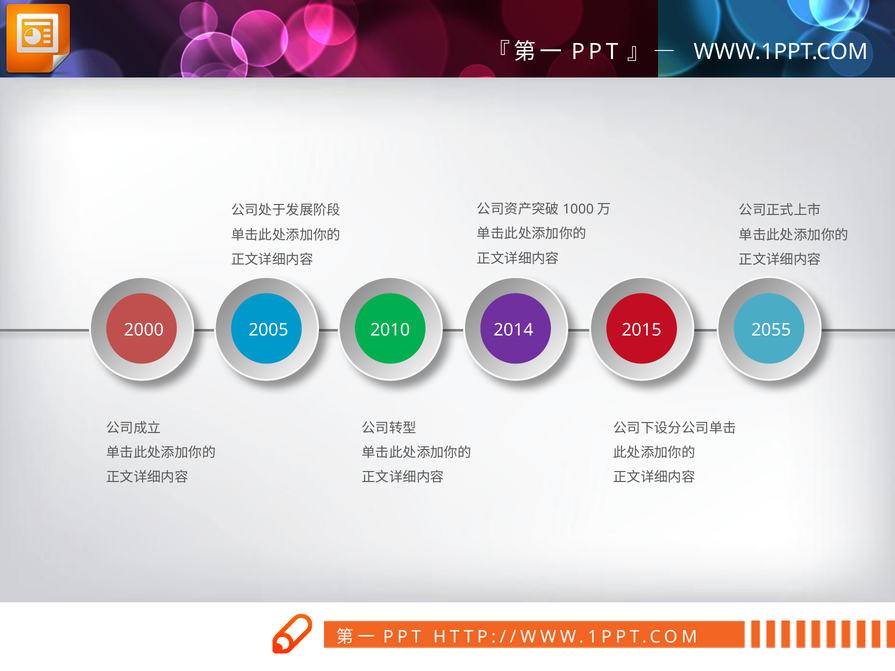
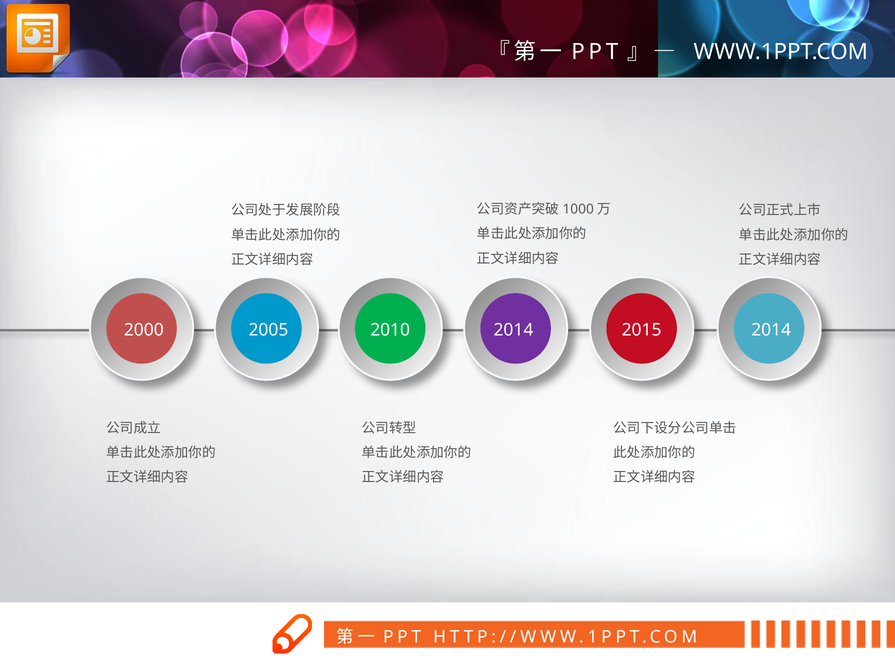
2015 2055: 2055 -> 2014
